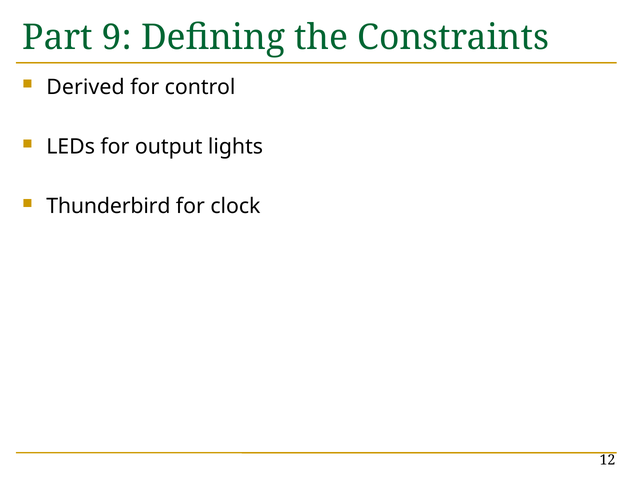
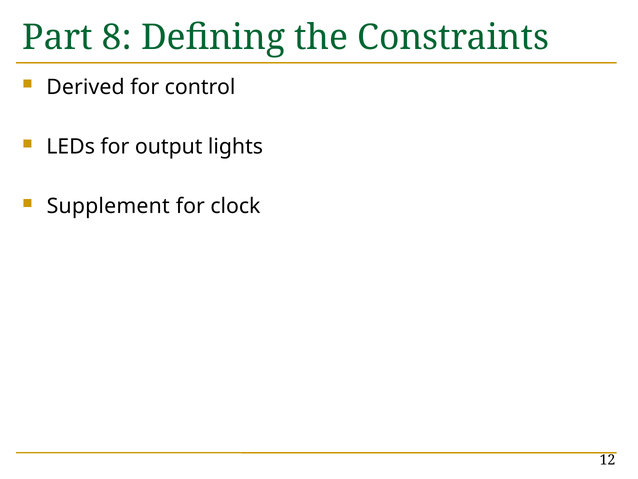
9: 9 -> 8
Thunderbird: Thunderbird -> Supplement
